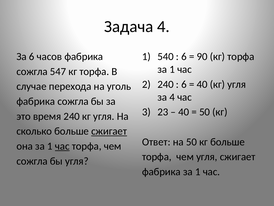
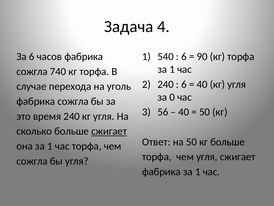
547: 547 -> 740
за 4: 4 -> 0
23: 23 -> 56
час at (62, 146) underline: present -> none
